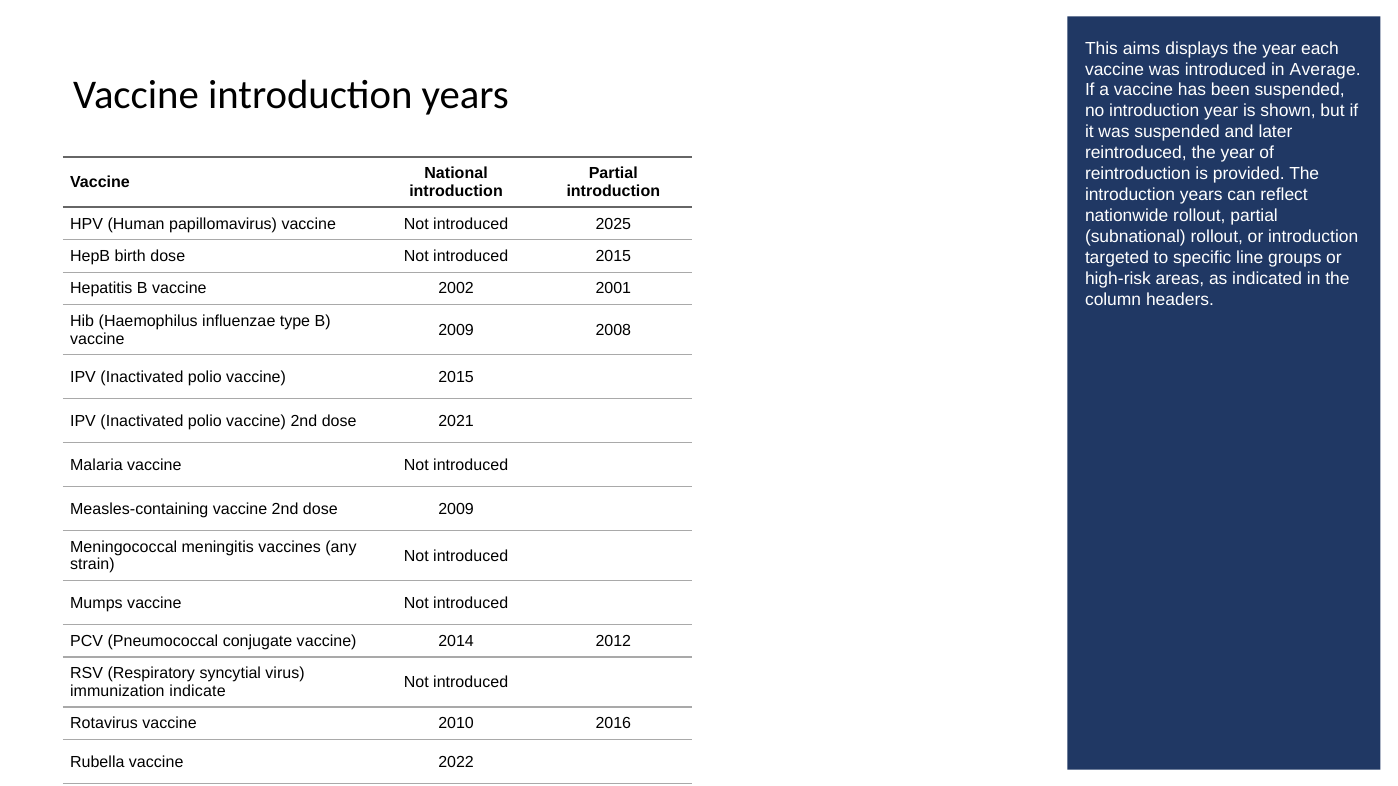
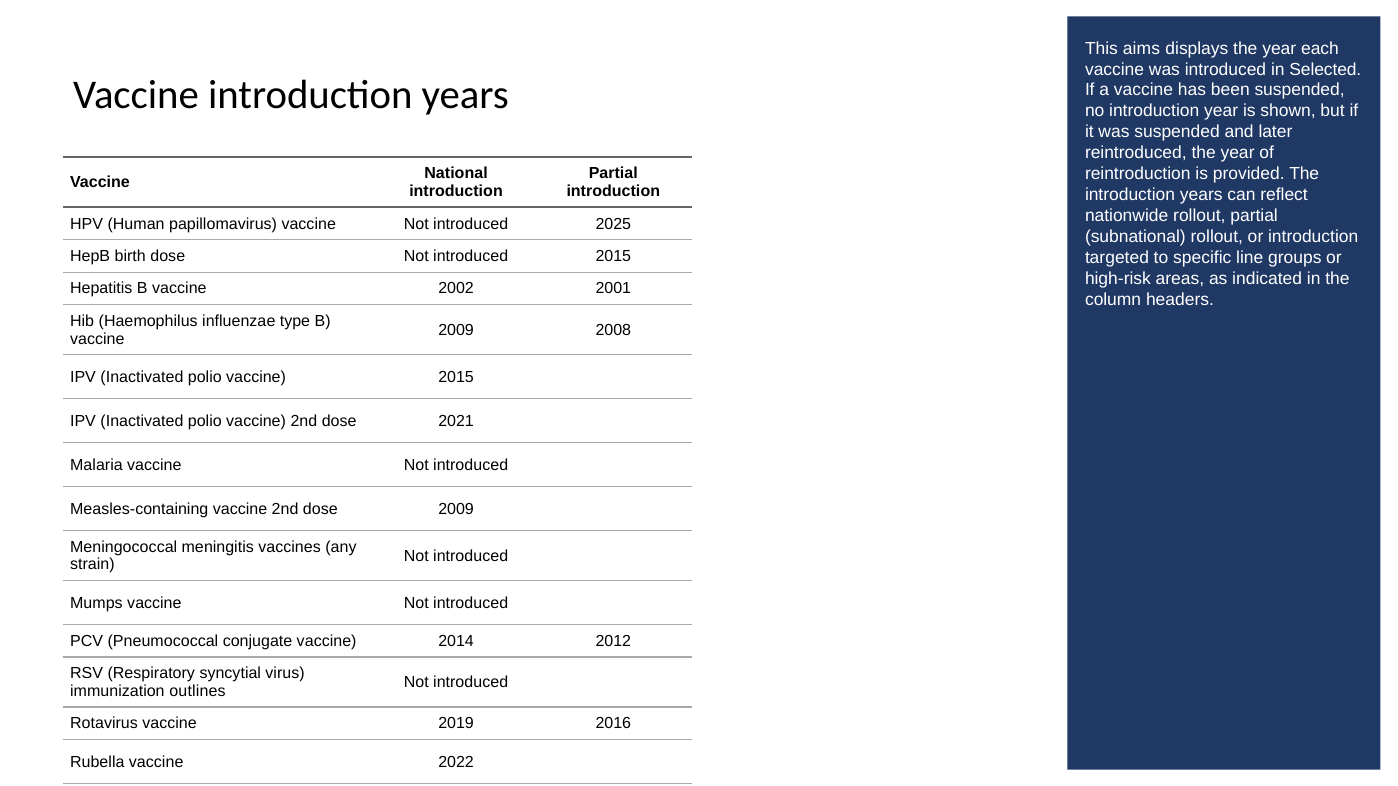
Average: Average -> Selected
indicate: indicate -> outlines
2010: 2010 -> 2019
